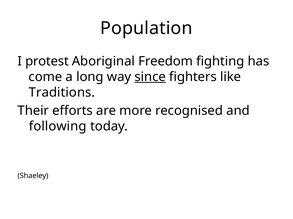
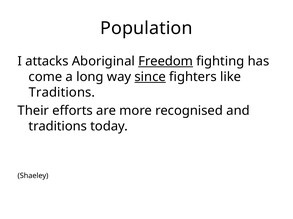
protest: protest -> attacks
Freedom underline: none -> present
following at (58, 127): following -> traditions
